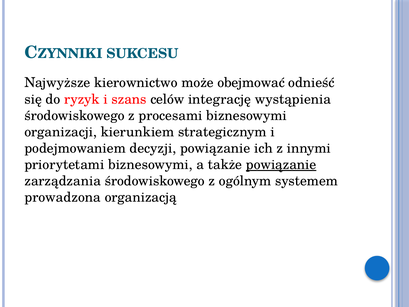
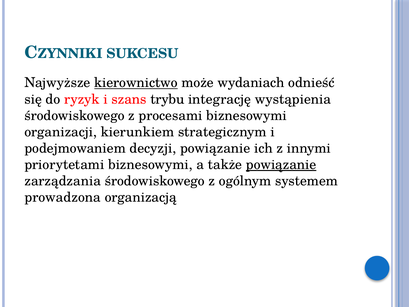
kierownictwo underline: none -> present
obejmować: obejmować -> wydaniach
celów: celów -> trybu
